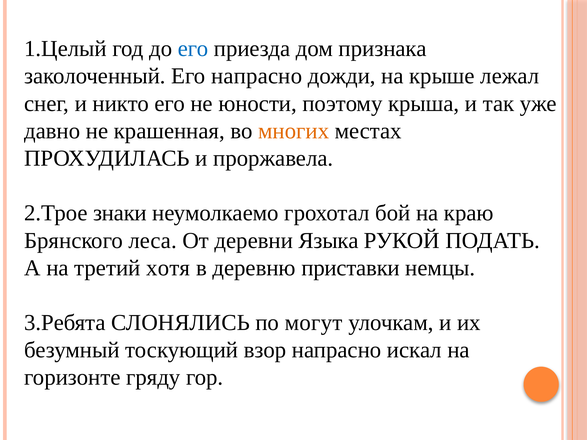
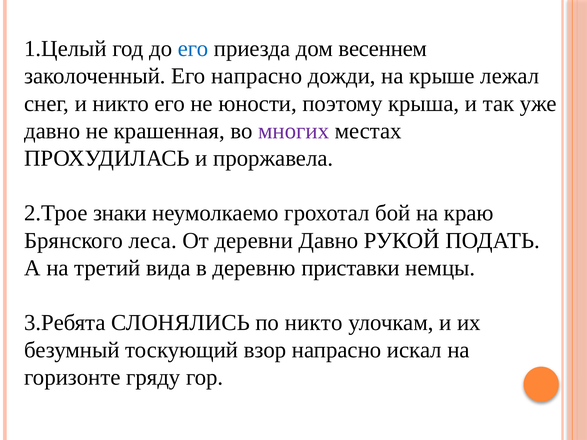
признака: признака -> весеннем
многих colour: orange -> purple
деревни Языка: Языка -> Давно
хотя: хотя -> вида
по могут: могут -> никто
